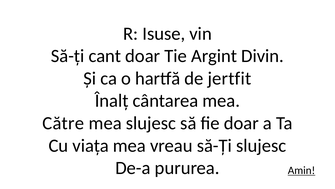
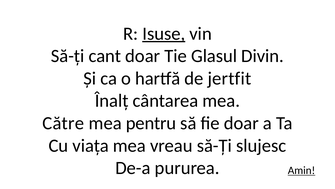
Isuse underline: none -> present
Argint: Argint -> Glasul
mea slujesc: slujesc -> pentru
